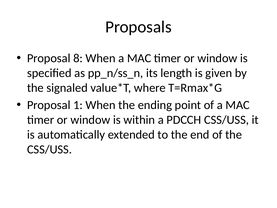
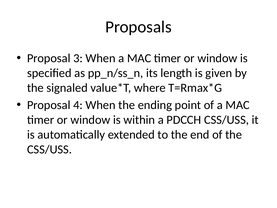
8: 8 -> 3
1: 1 -> 4
